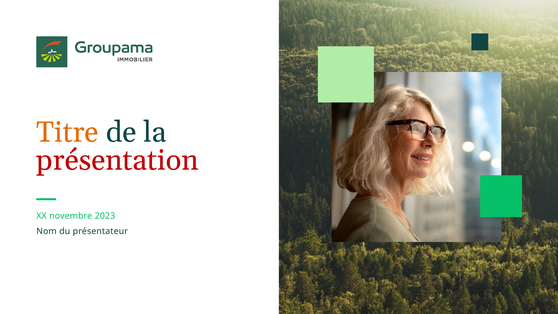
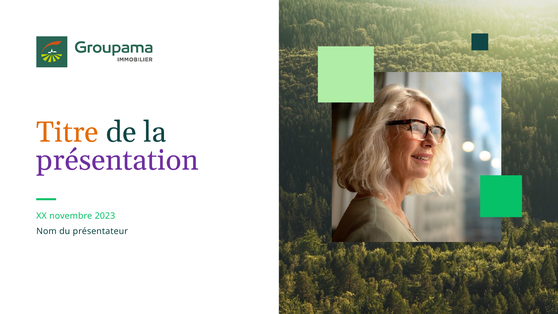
présentation colour: red -> purple
